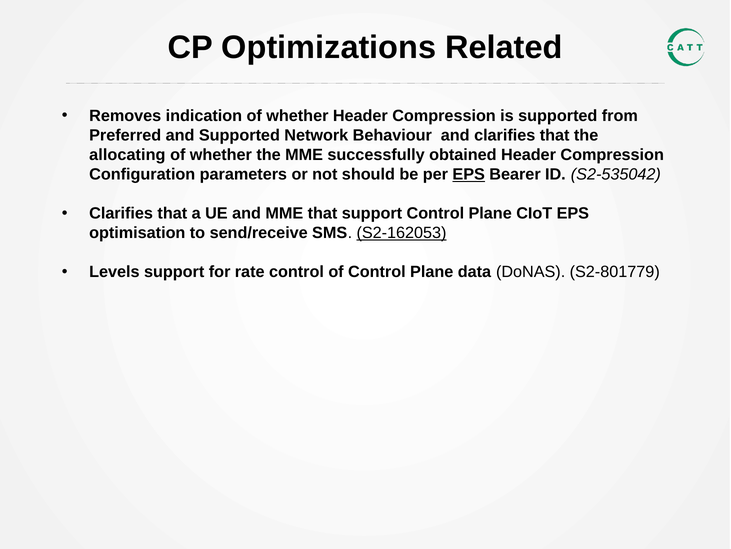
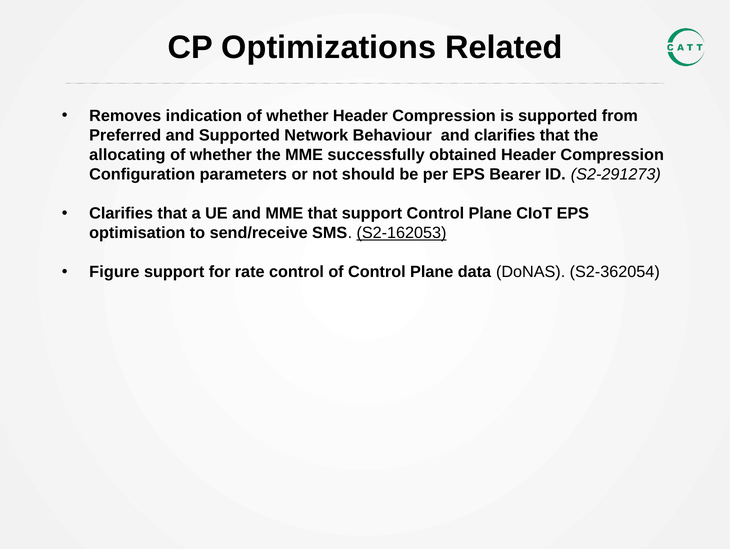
EPS at (469, 174) underline: present -> none
S2-535042: S2-535042 -> S2-291273
Levels: Levels -> Figure
S2-801779: S2-801779 -> S2-362054
